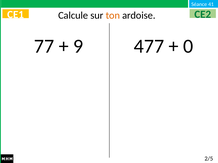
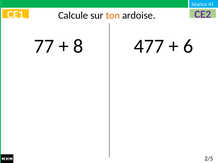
CE2 colour: green -> purple
9: 9 -> 8
0: 0 -> 6
